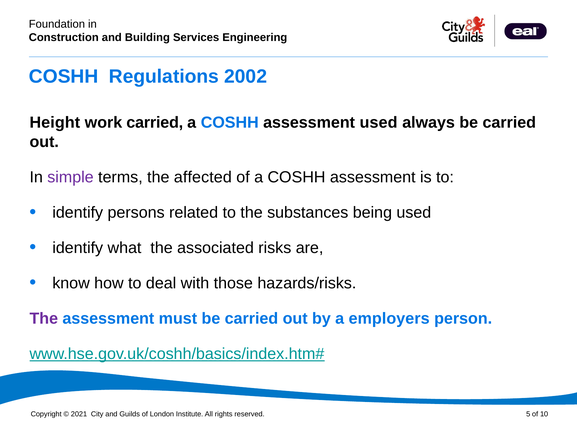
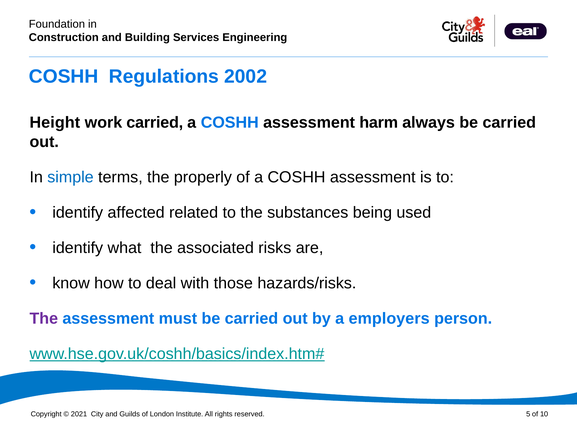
assessment used: used -> harm
simple colour: purple -> blue
affected: affected -> properly
persons: persons -> affected
